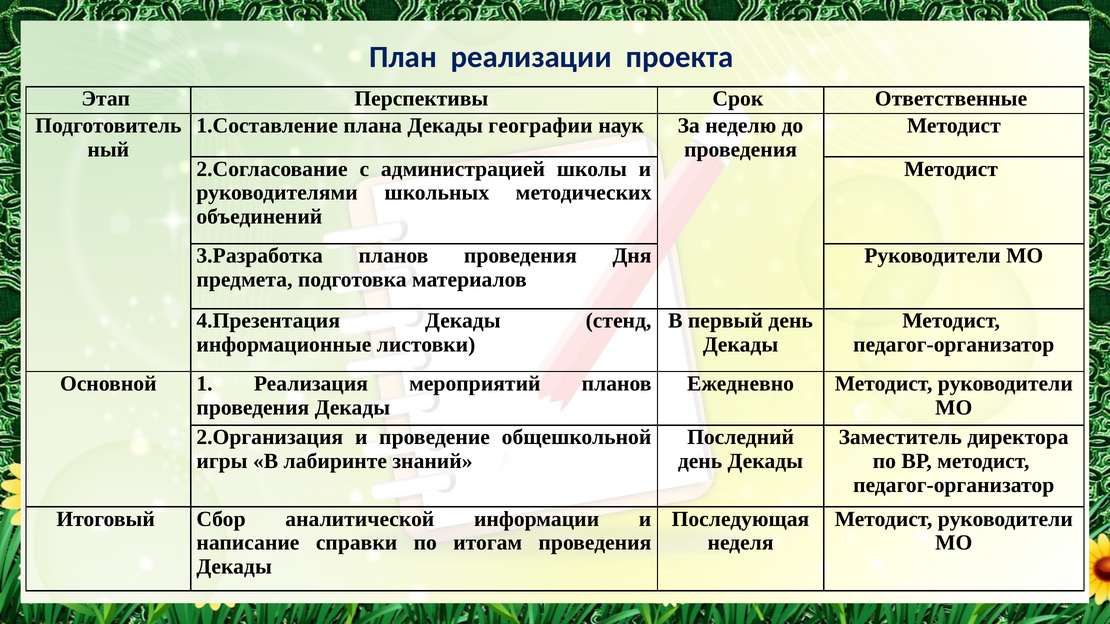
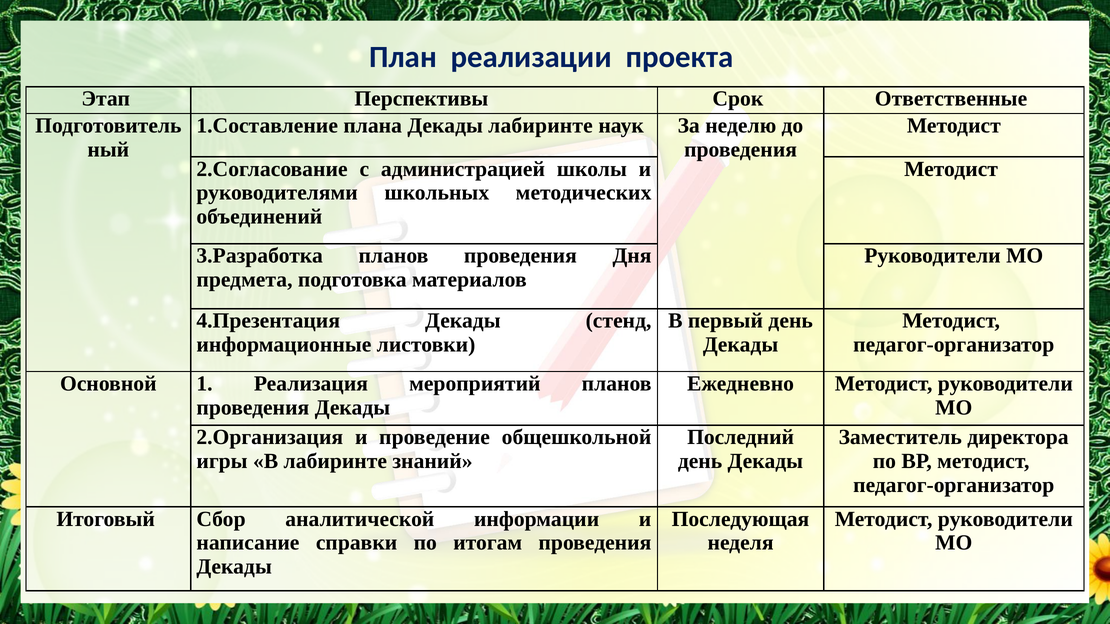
Декады географии: географии -> лабиринте
